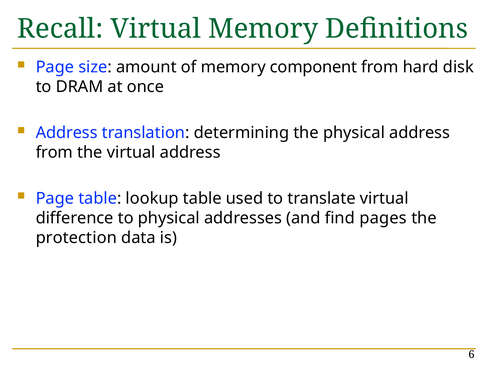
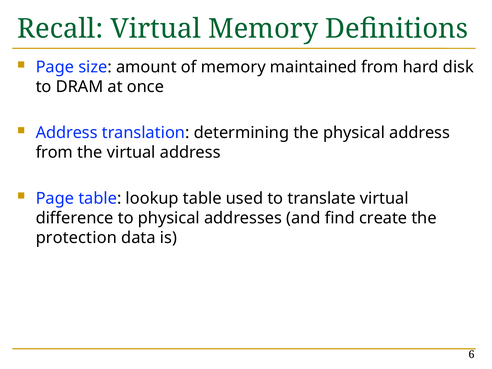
component: component -> maintained
pages: pages -> create
